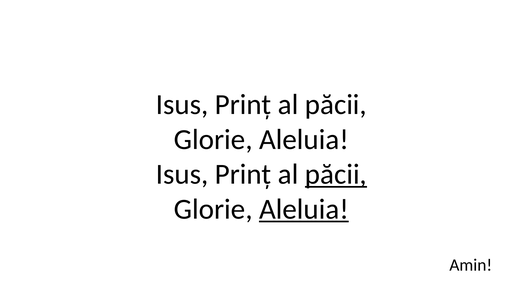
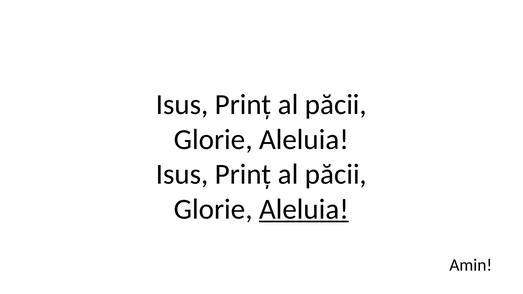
păcii at (336, 174) underline: present -> none
